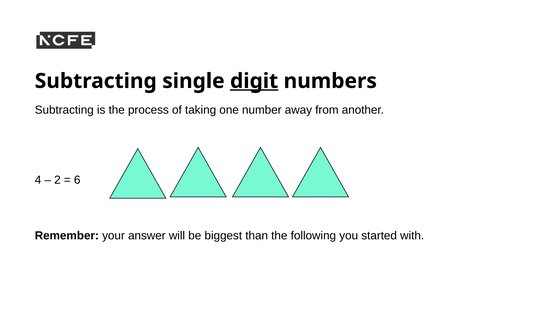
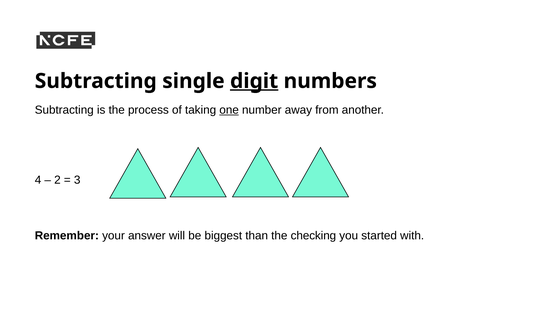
one underline: none -> present
6: 6 -> 3
following: following -> checking
